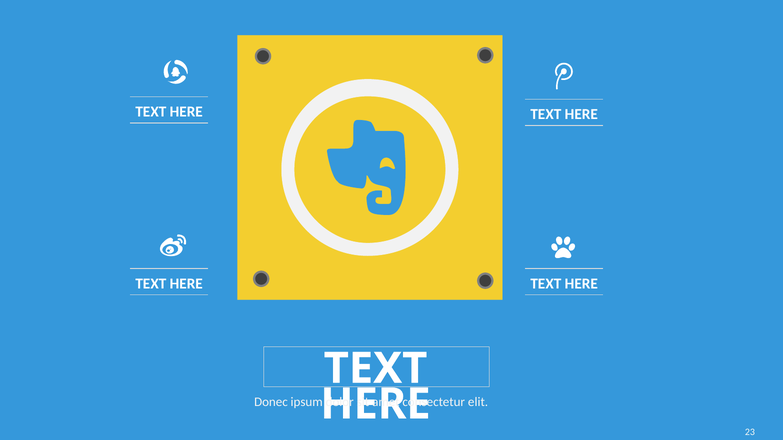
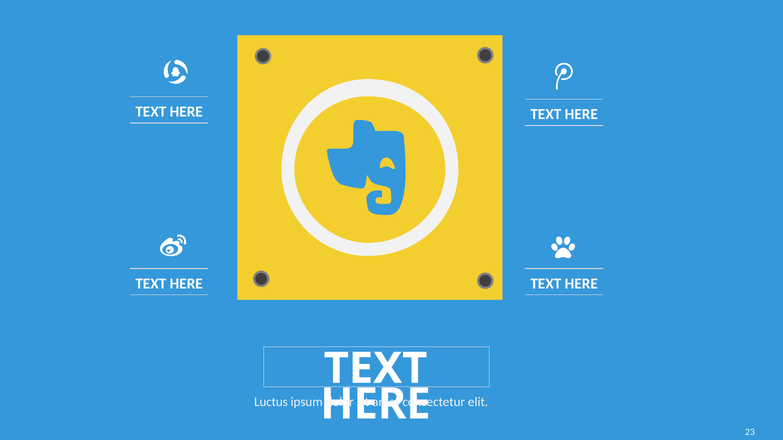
Donec: Donec -> Luctus
